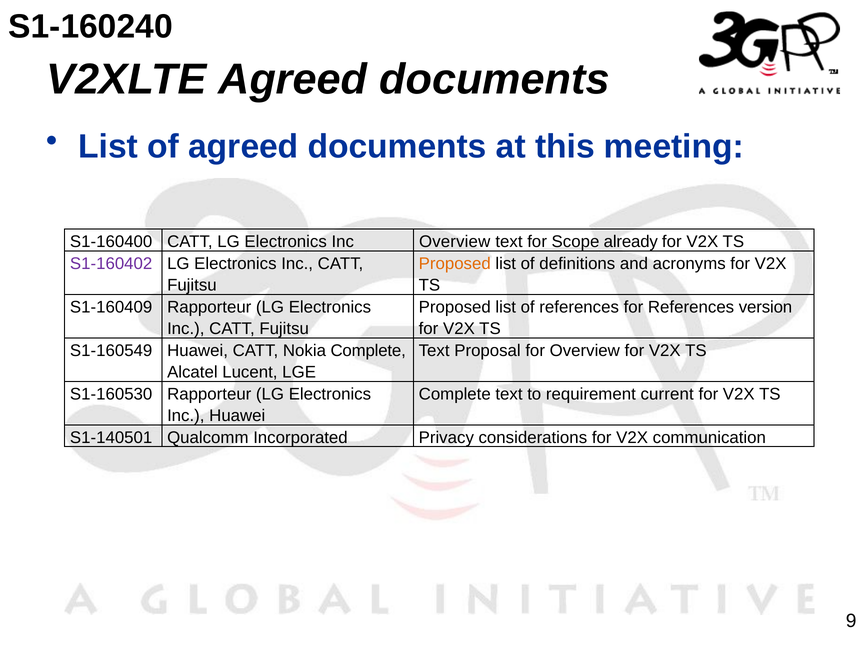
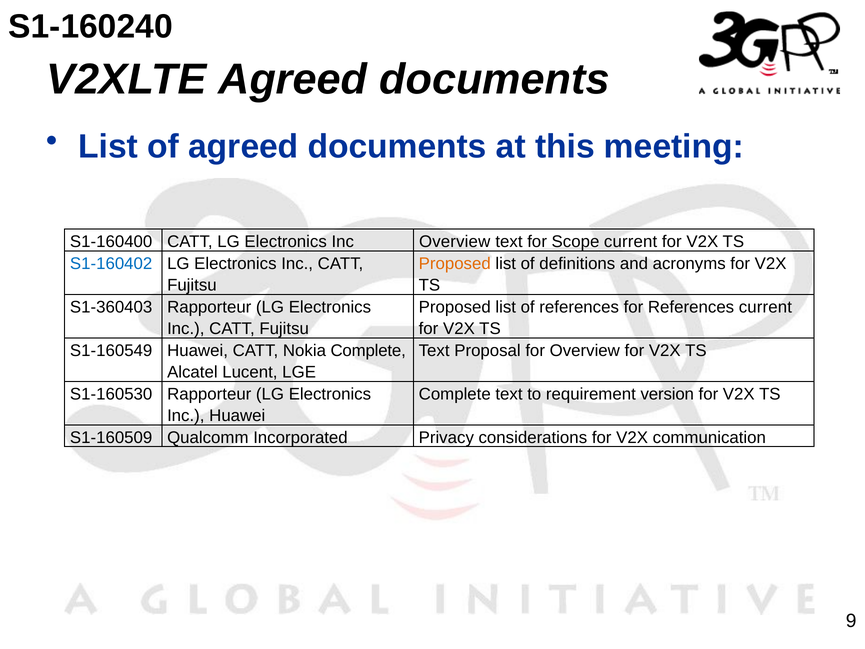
Scope already: already -> current
S1-160402 colour: purple -> blue
S1-160409: S1-160409 -> S1-360403
References version: version -> current
current: current -> version
S1-140501: S1-140501 -> S1-160509
